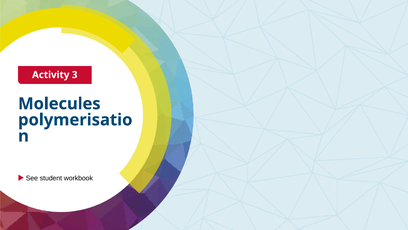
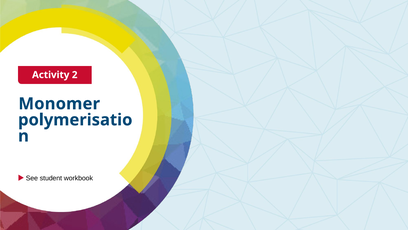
3: 3 -> 2
Molecules: Molecules -> Monomer
